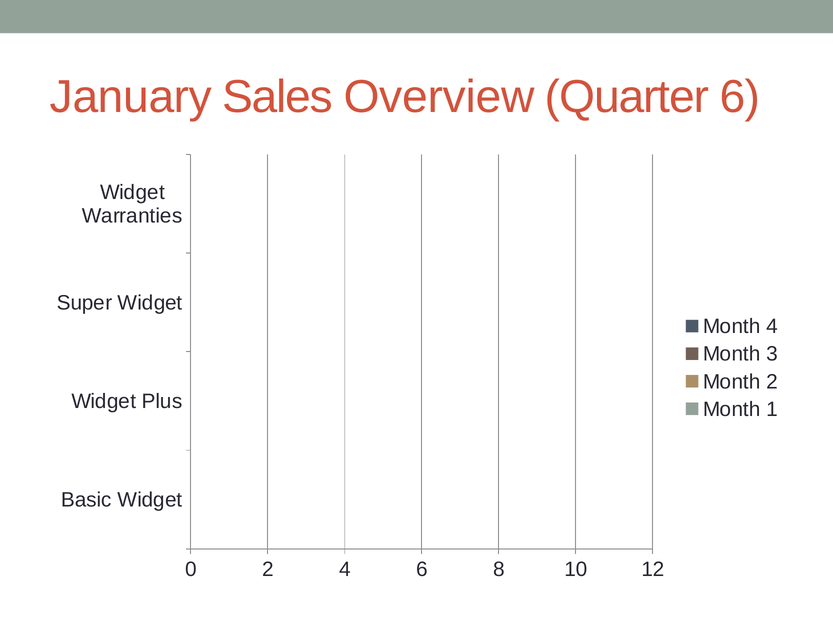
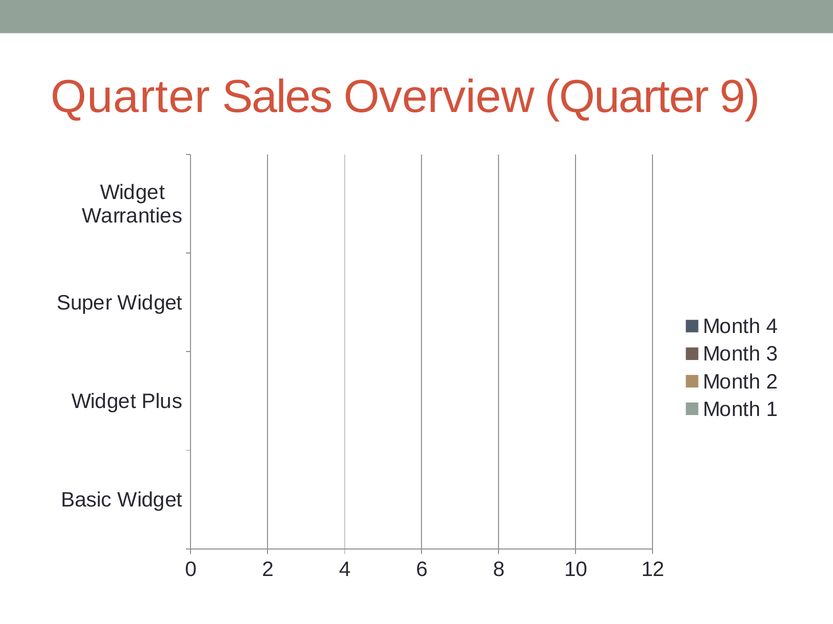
January at (131, 97): January -> Quarter
Quarter 6: 6 -> 9
